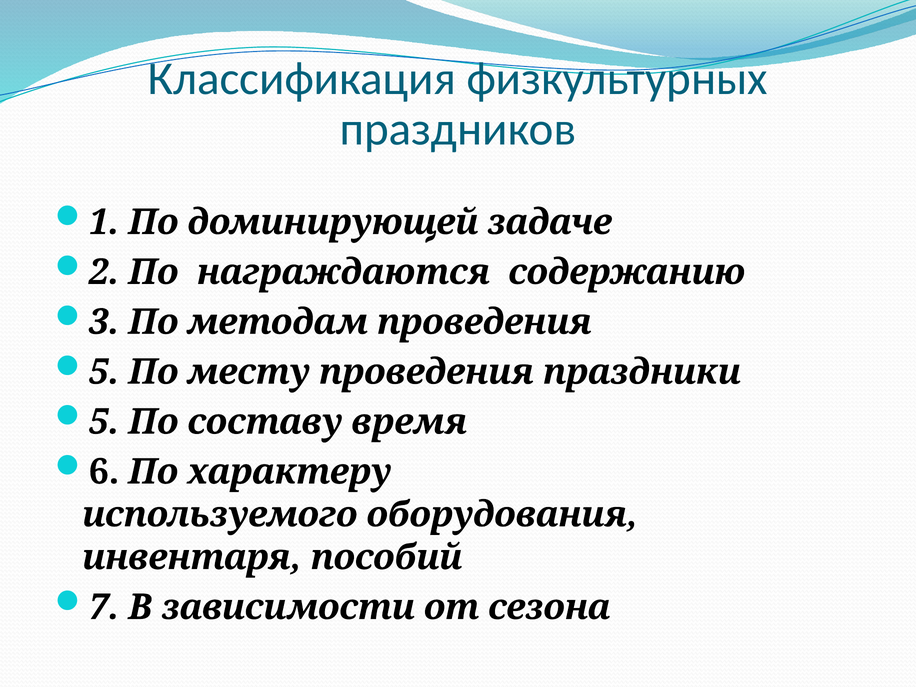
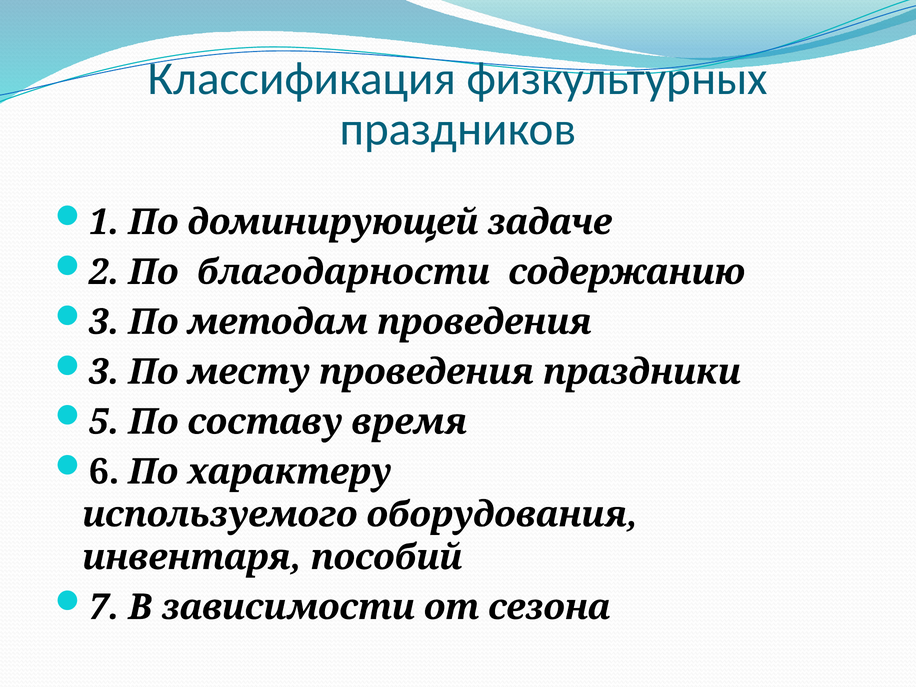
награждаются: награждаются -> благодарности
5 at (104, 372): 5 -> 3
